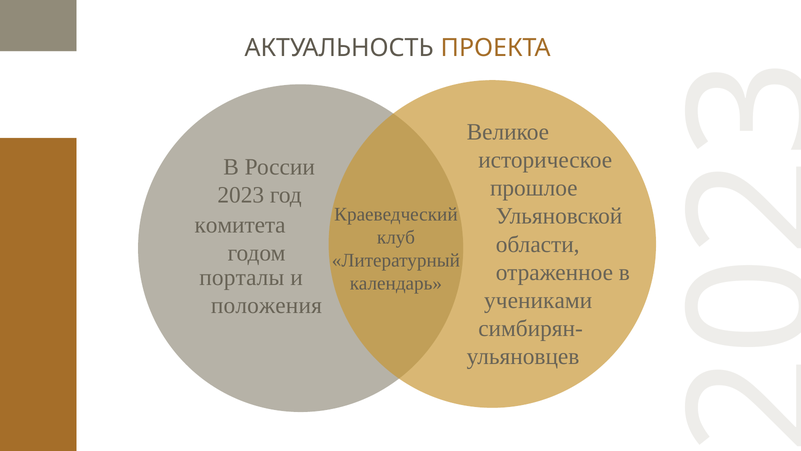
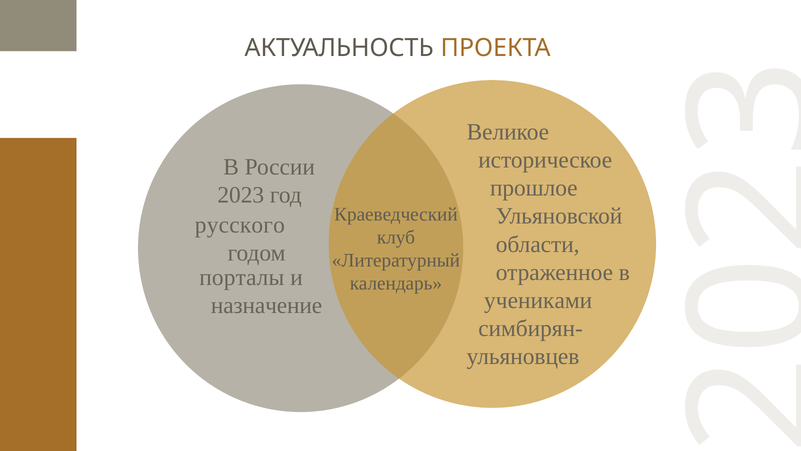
комитета: комитета -> русского
положения: положения -> назначение
